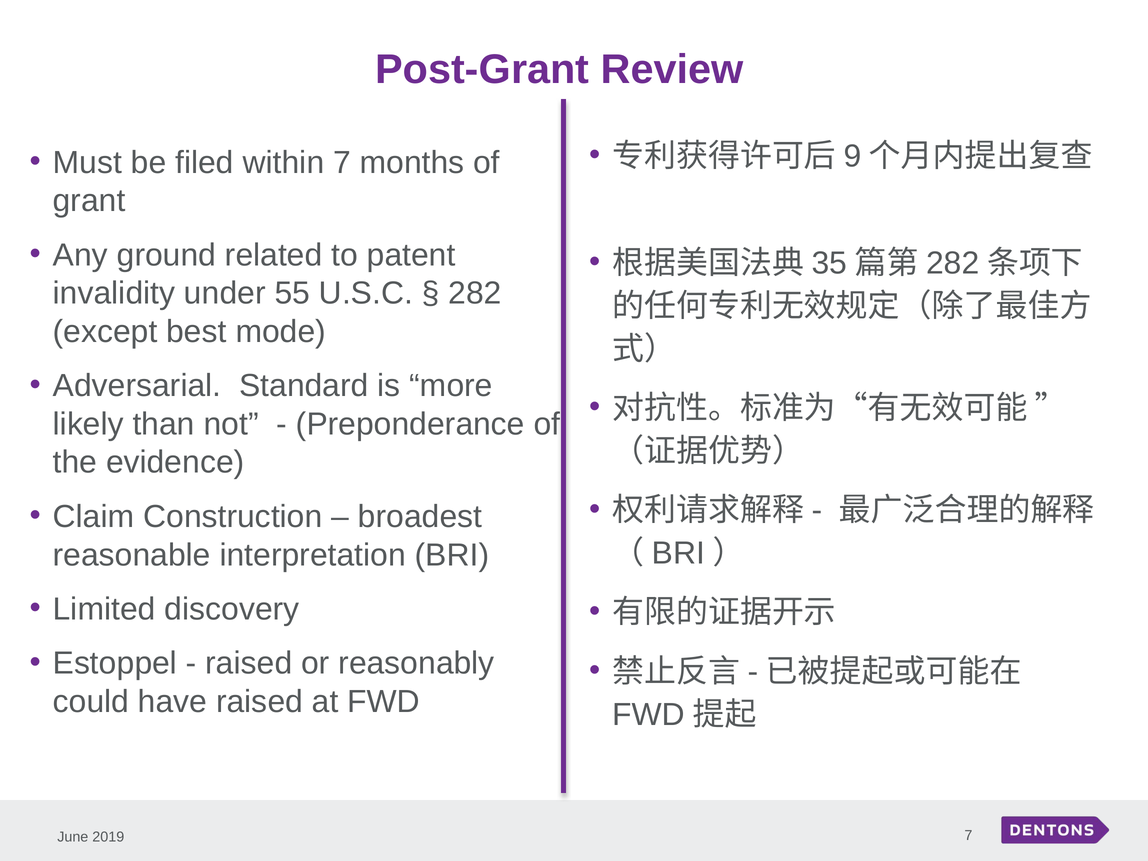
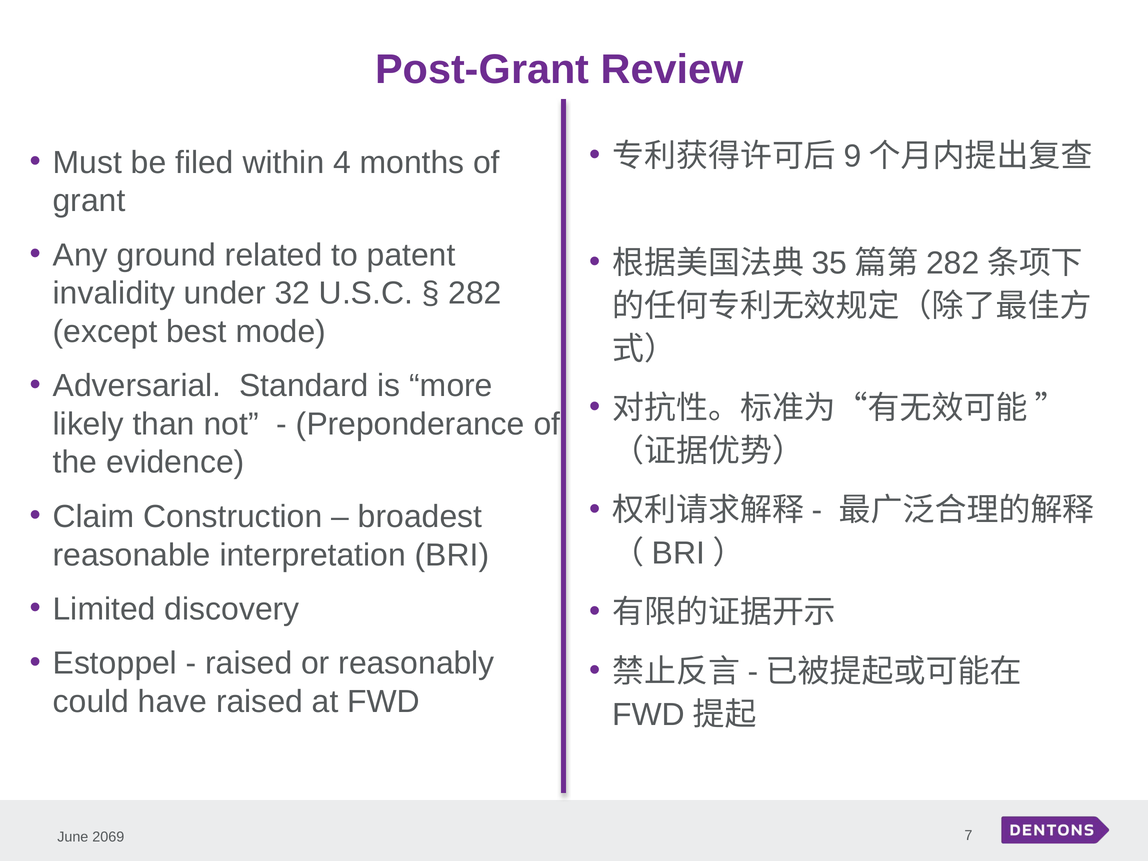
within 7: 7 -> 4
55: 55 -> 32
2019: 2019 -> 2069
